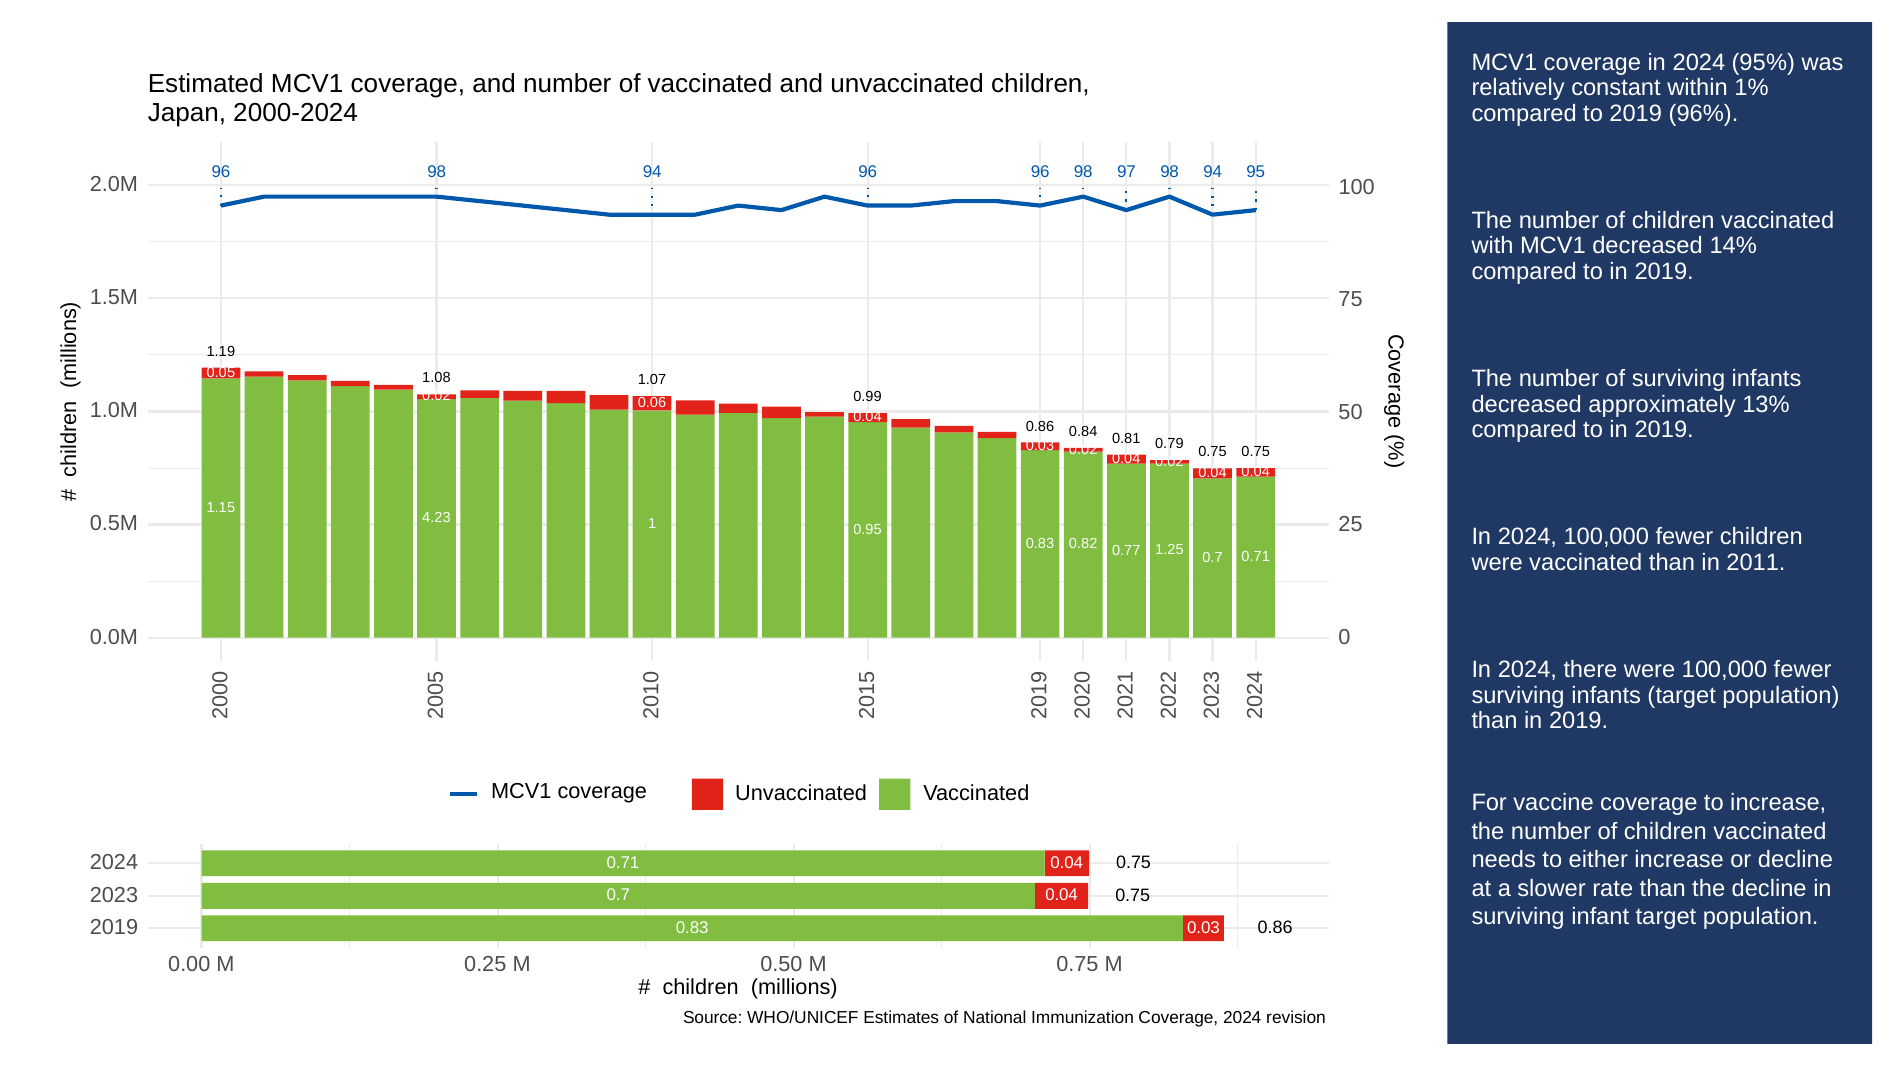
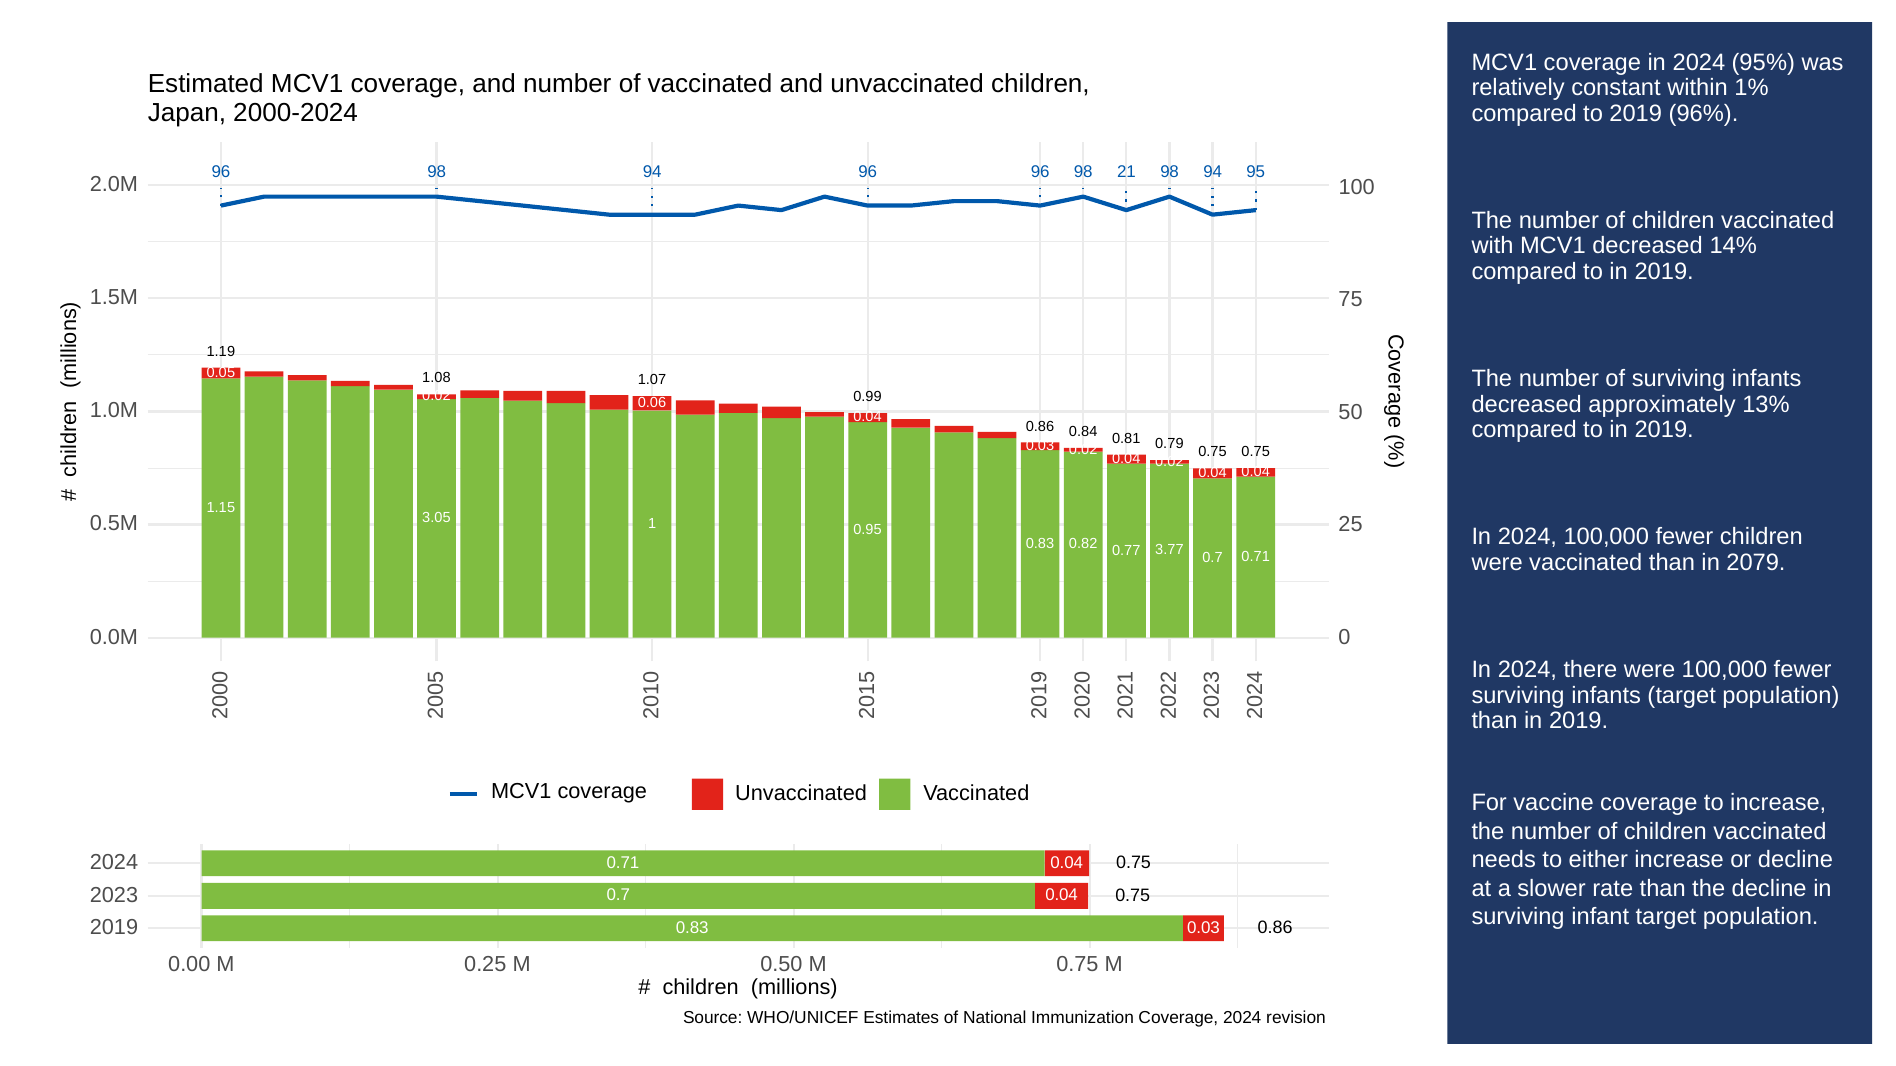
97: 97 -> 21
4.23: 4.23 -> 3.05
1.25: 1.25 -> 3.77
2011: 2011 -> 2079
